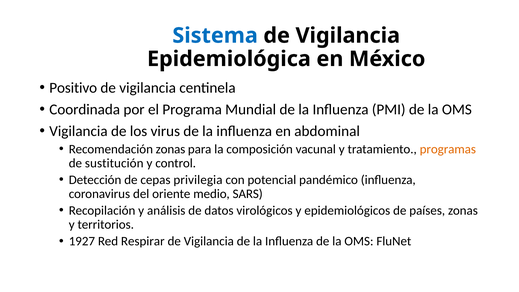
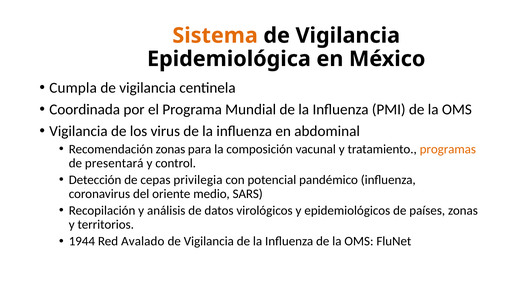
Sistema colour: blue -> orange
Positivo: Positivo -> Cumpla
sustitución: sustitución -> presentará
1927: 1927 -> 1944
Respirar: Respirar -> Avalado
